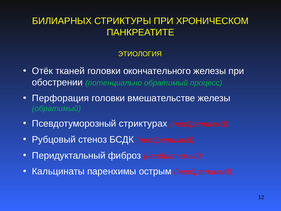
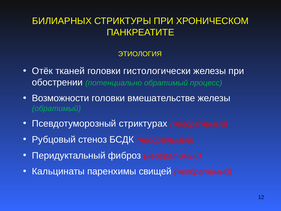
окончательного: окончательного -> гистологически
Перфорация: Перфорация -> Возможности
острым: острым -> свищей
